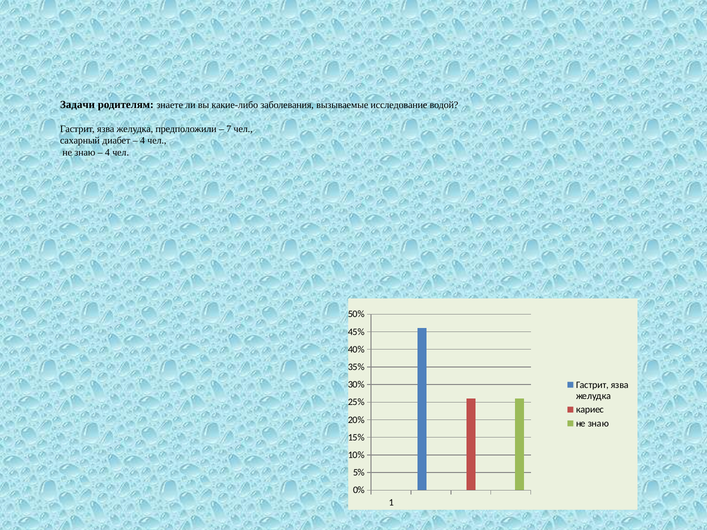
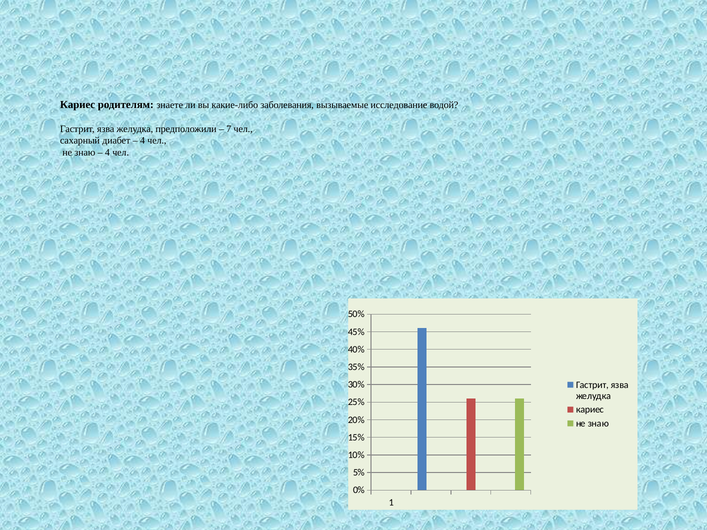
Задачи at (78, 105): Задачи -> Кариес
